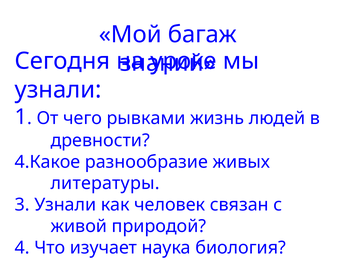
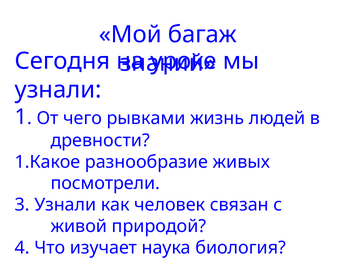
4.Какое: 4.Какое -> 1.Какое
литературы: литературы -> посмотрели
